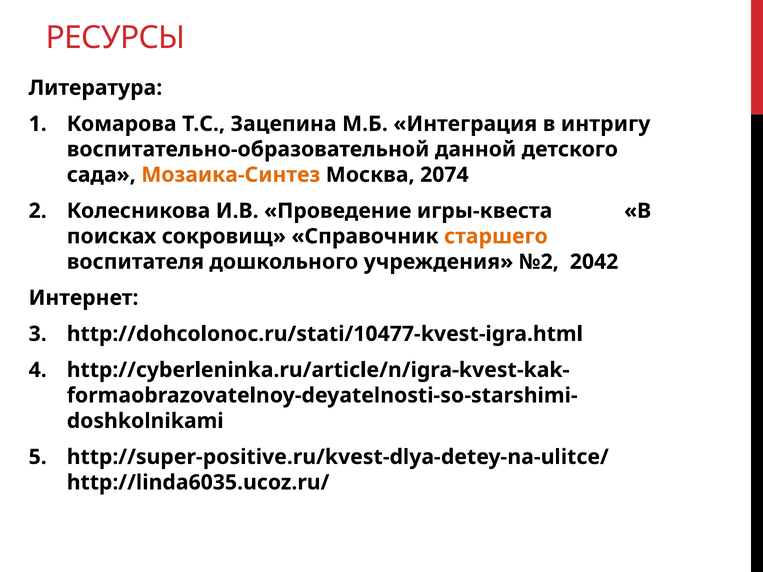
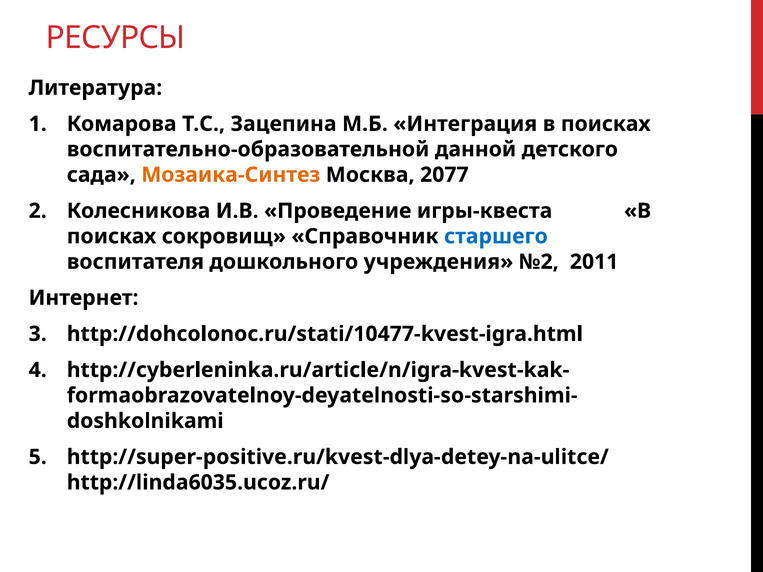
Интеграция в интригу: интригу -> поисках
2074: 2074 -> 2077
старшего colour: orange -> blue
2042: 2042 -> 2011
